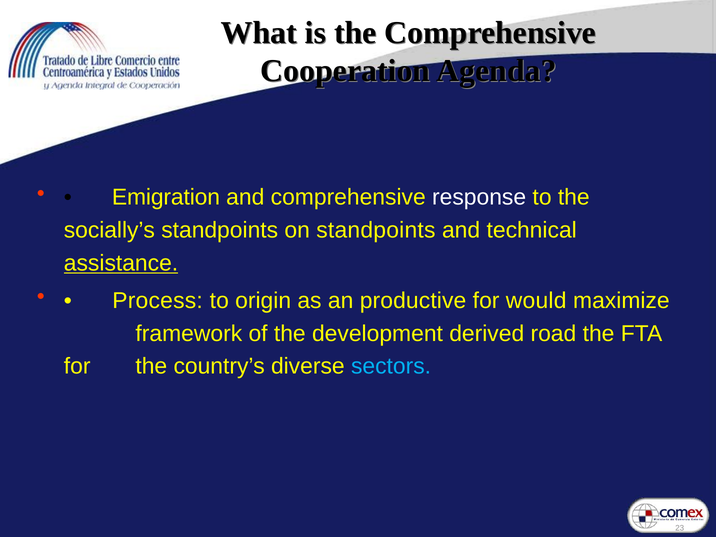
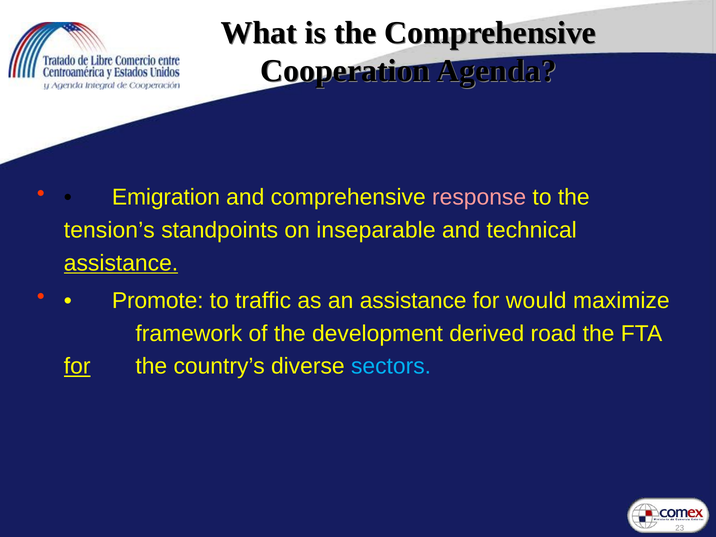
response colour: white -> pink
socially’s: socially’s -> tension’s
on standpoints: standpoints -> inseparable
Process: Process -> Promote
origin: origin -> traffic
an productive: productive -> assistance
for at (77, 366) underline: none -> present
